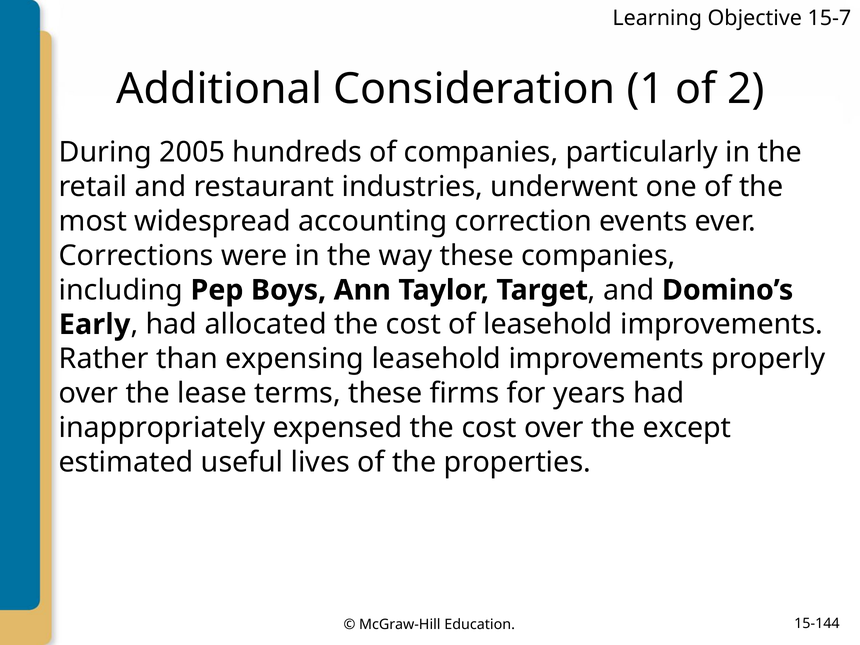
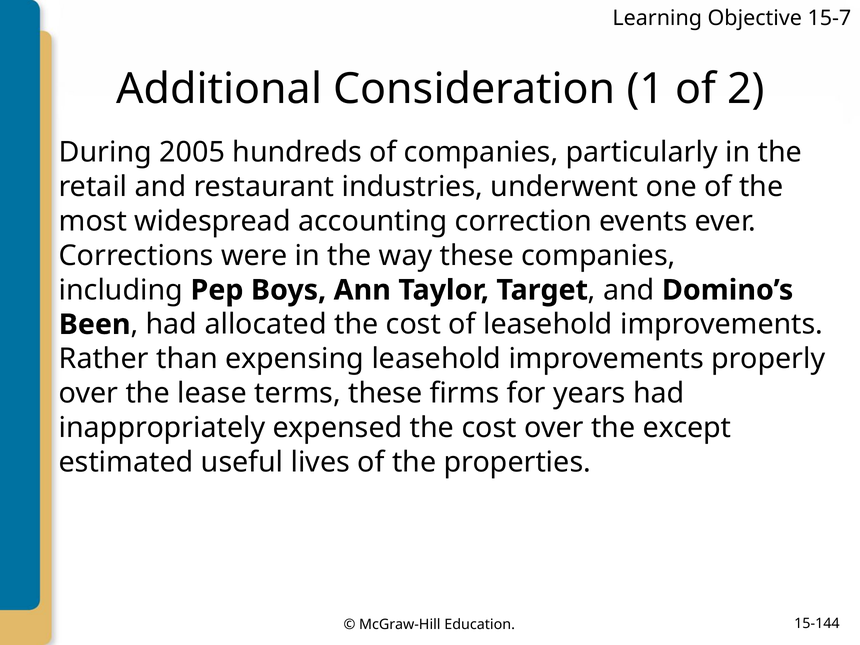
Early: Early -> Been
